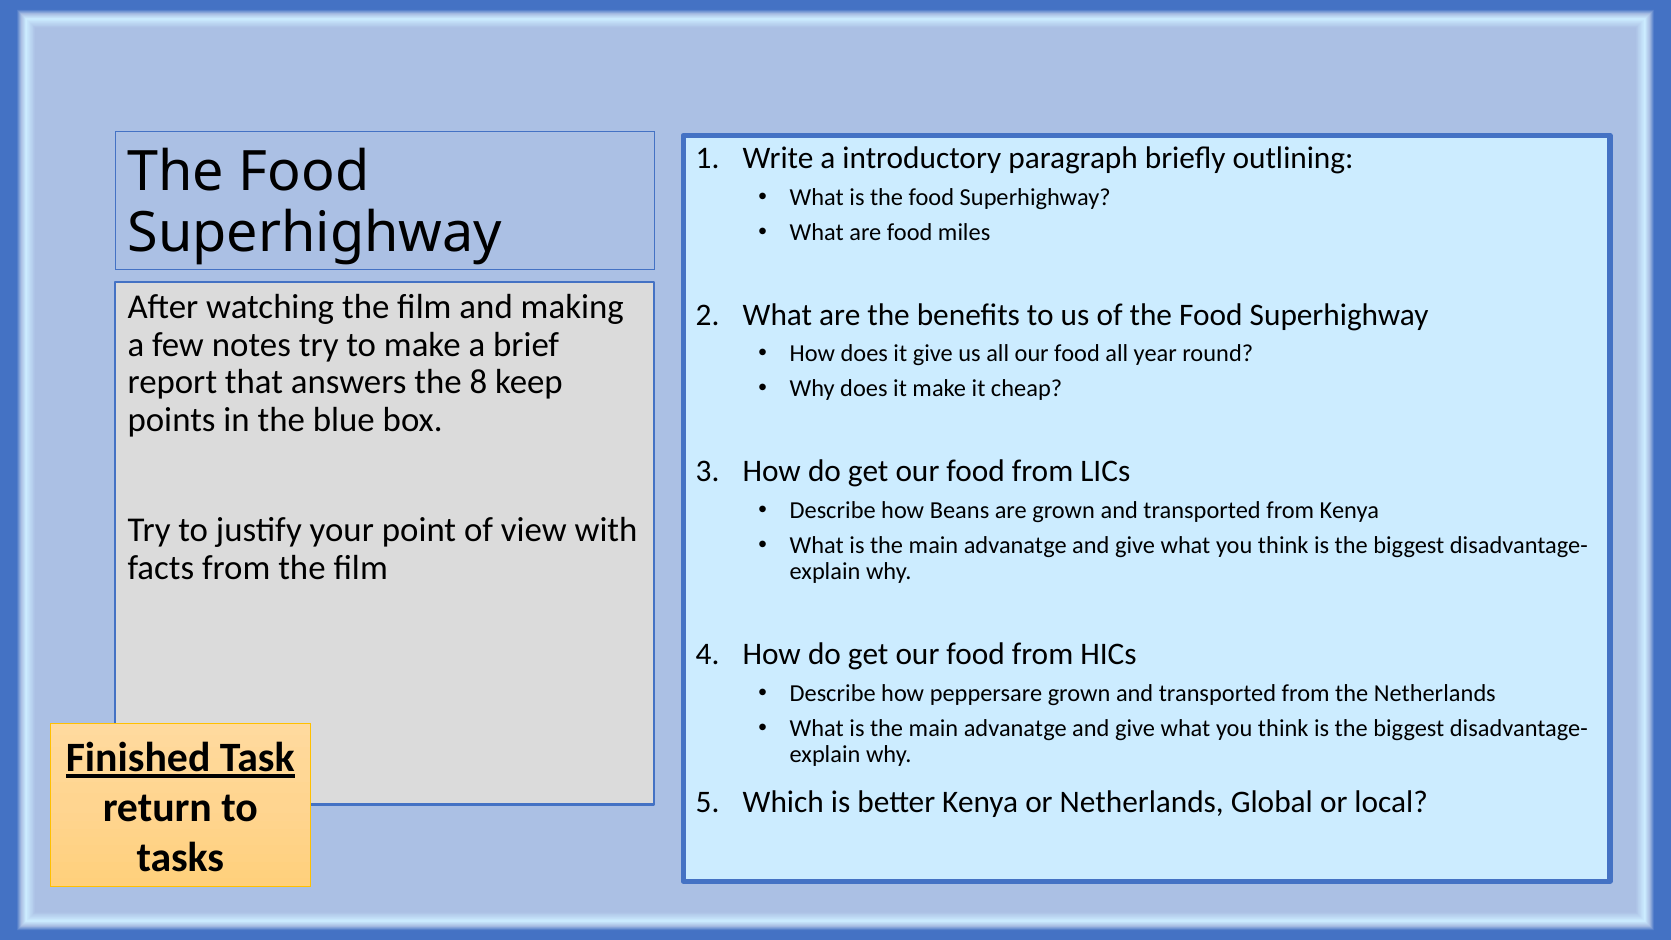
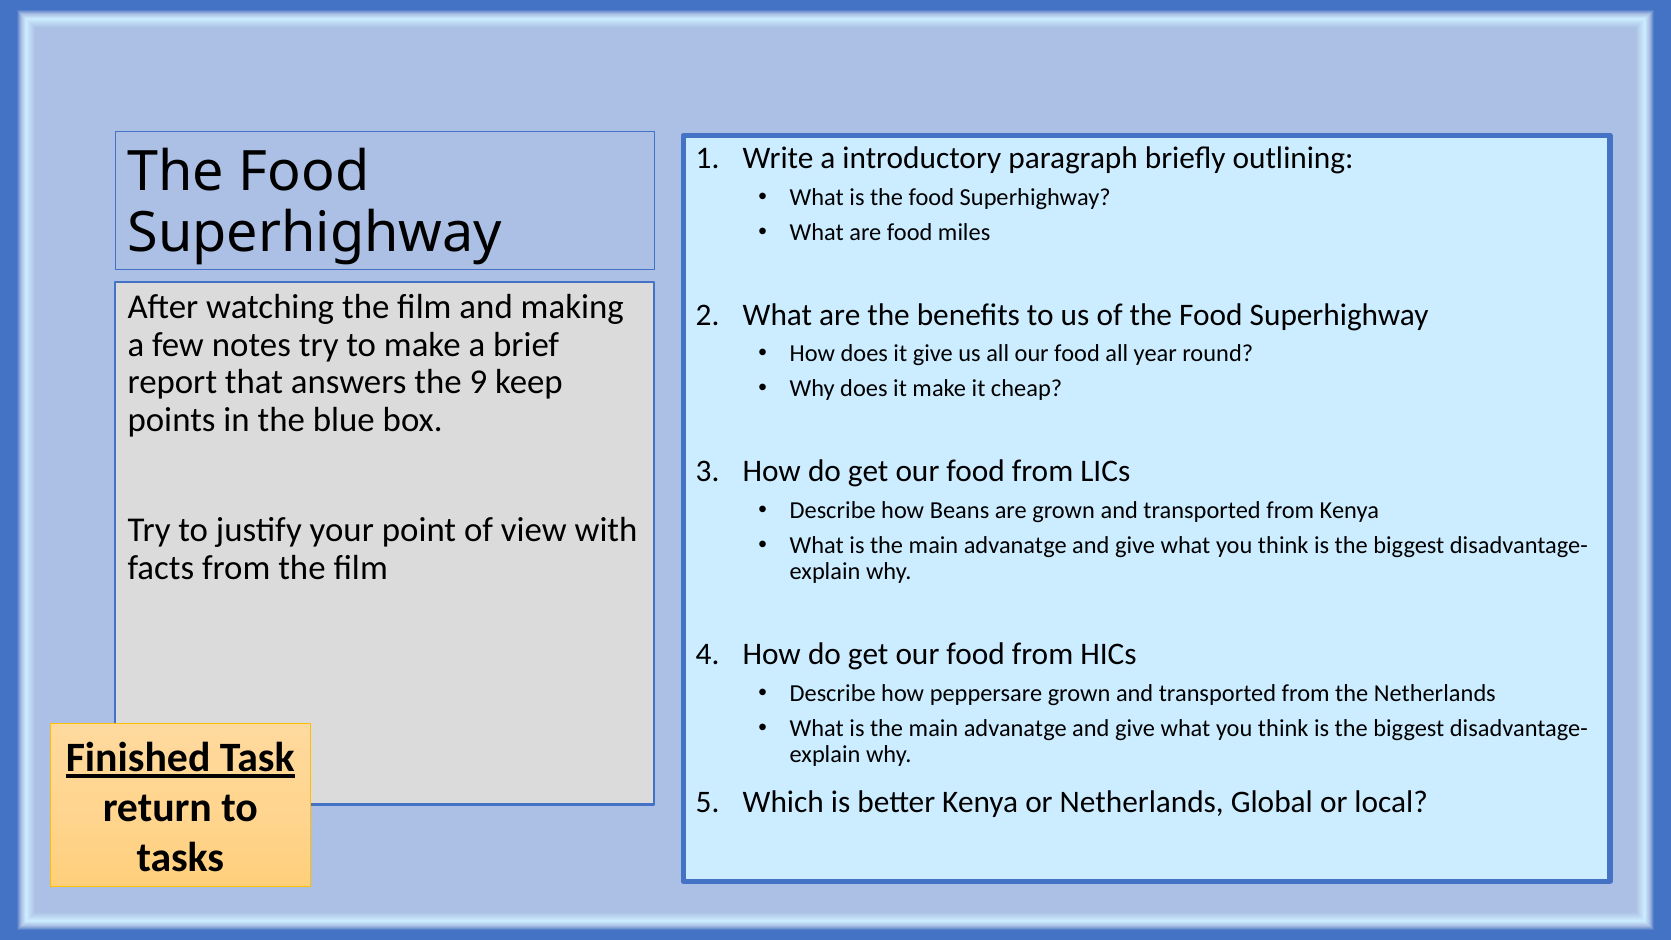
8: 8 -> 9
